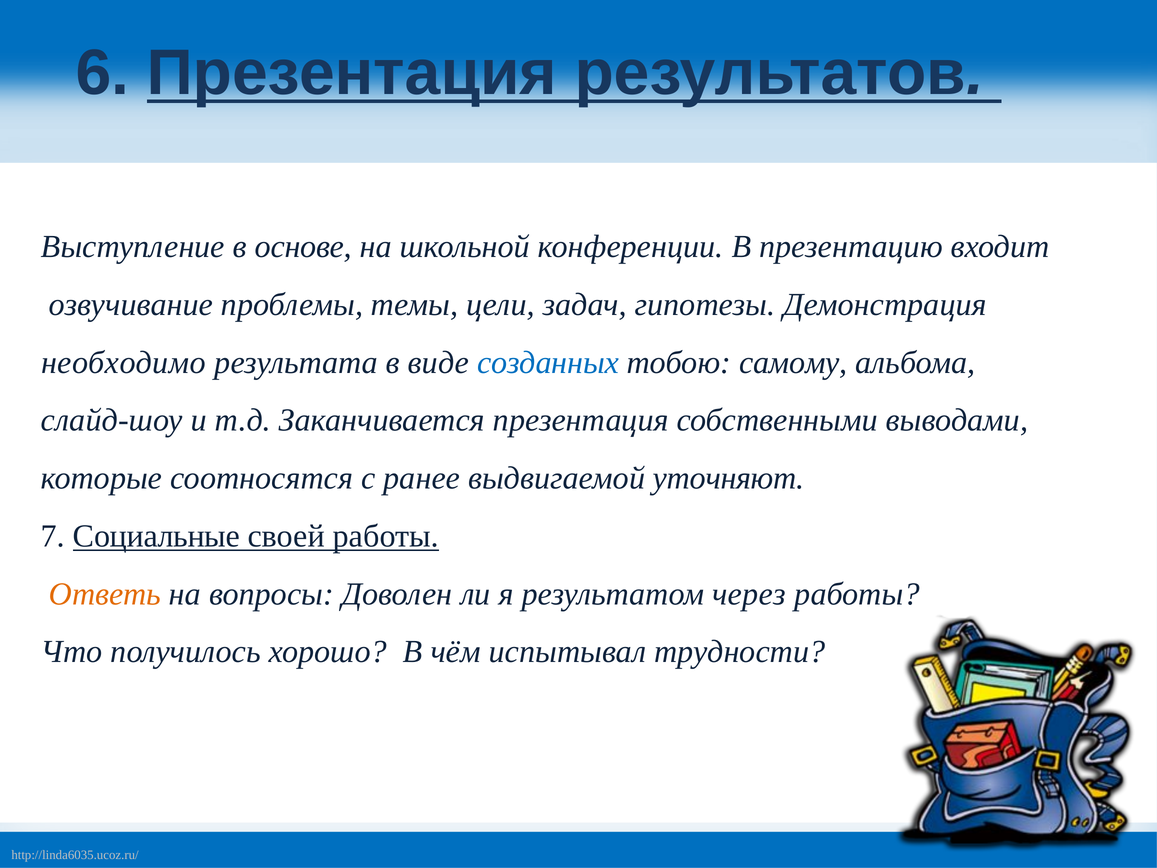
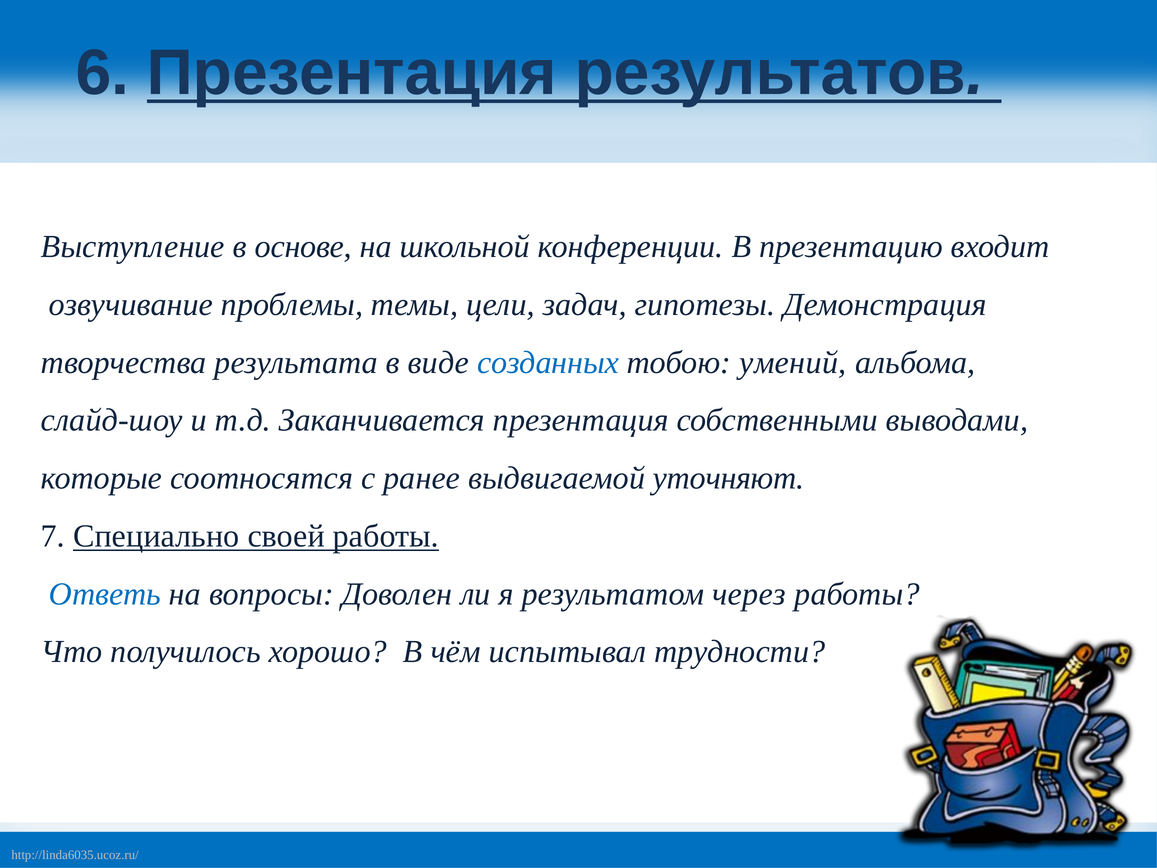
необходимо: необходимо -> творчества
самому: самому -> умений
Социальные: Социальные -> Специально
Ответь colour: orange -> blue
